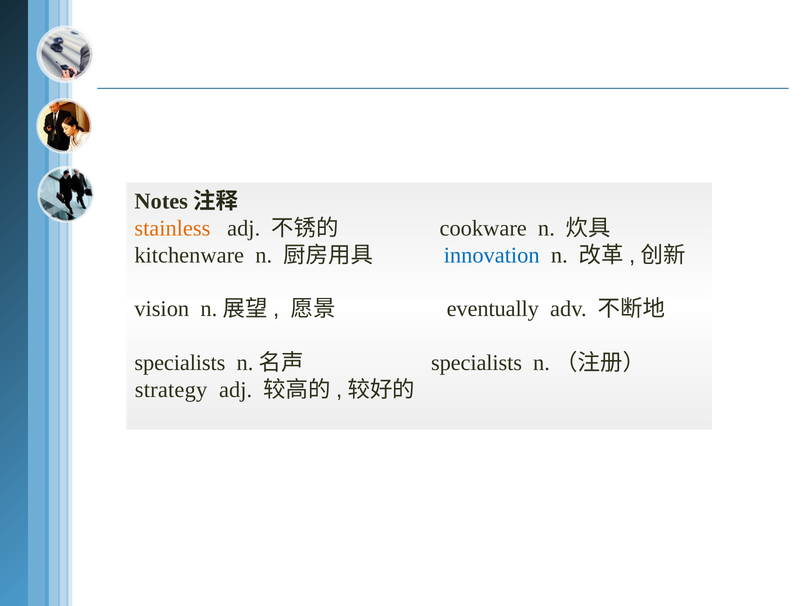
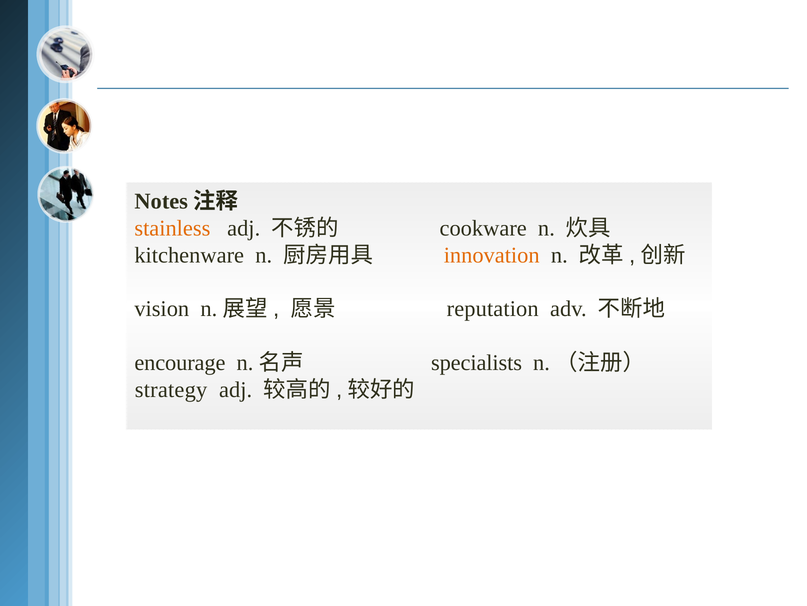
innovation colour: blue -> orange
eventually: eventually -> reputation
specialists at (180, 362): specialists -> encourage
